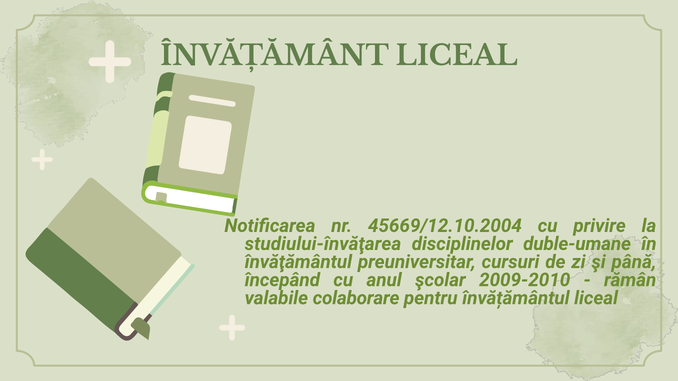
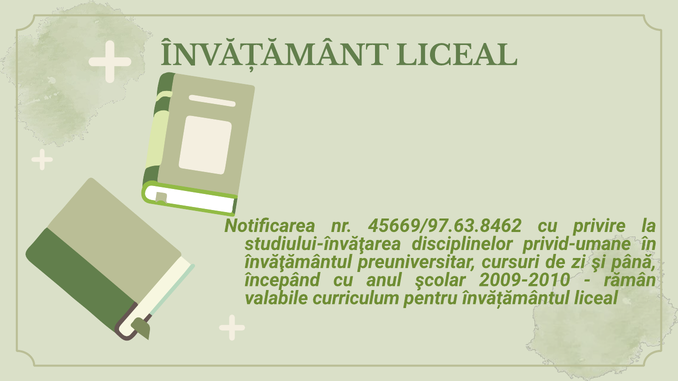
45669/12.10.2004: 45669/12.10.2004 -> 45669/97.63.8462
duble-umane: duble-umane -> privid-umane
colaborare: colaborare -> curriculum
